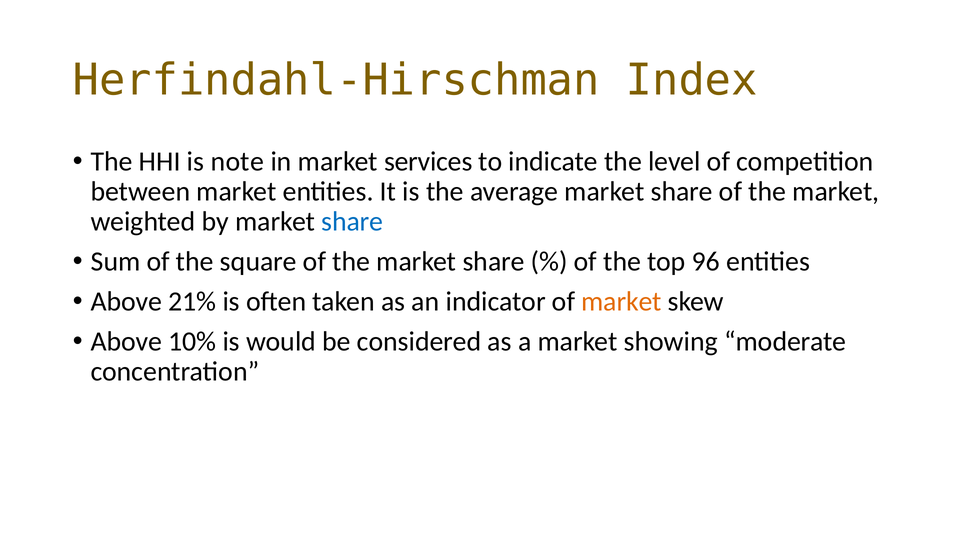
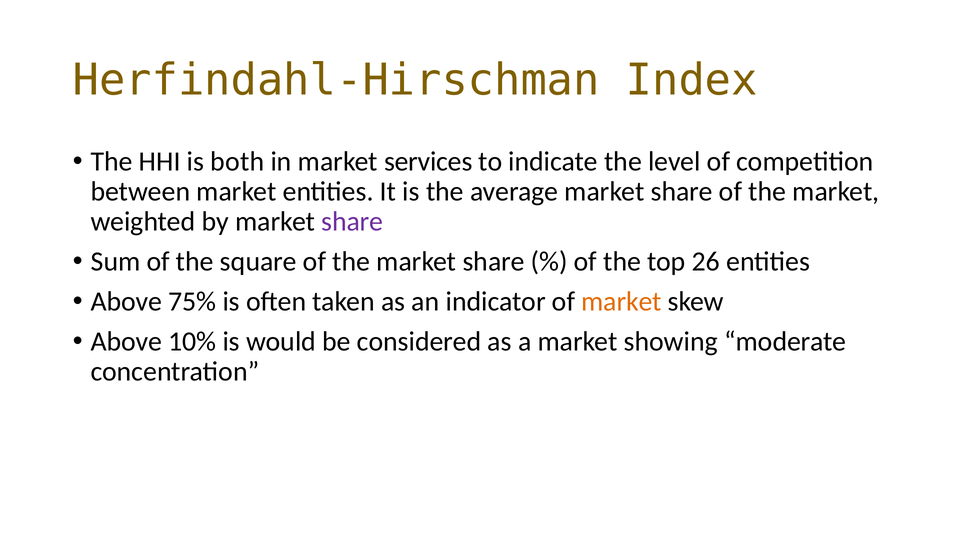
note: note -> both
share at (352, 222) colour: blue -> purple
96: 96 -> 26
21%: 21% -> 75%
